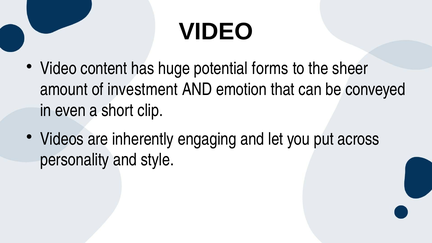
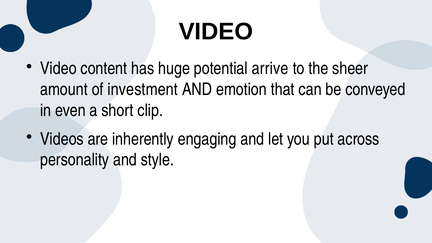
forms: forms -> arrive
